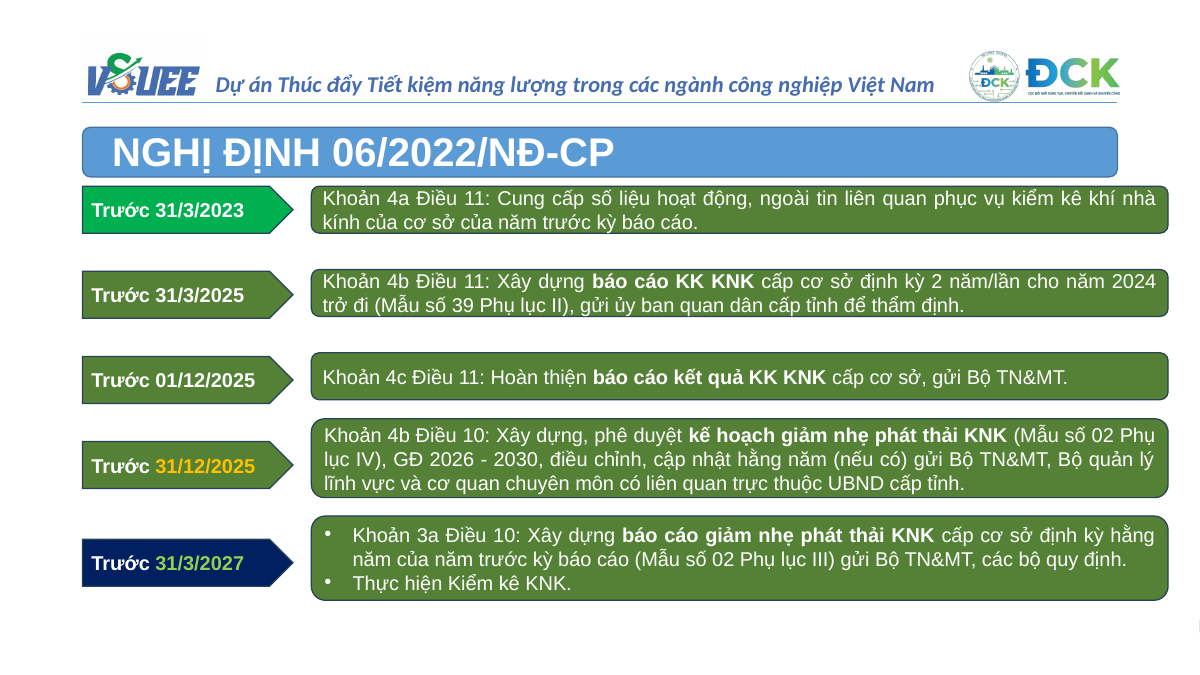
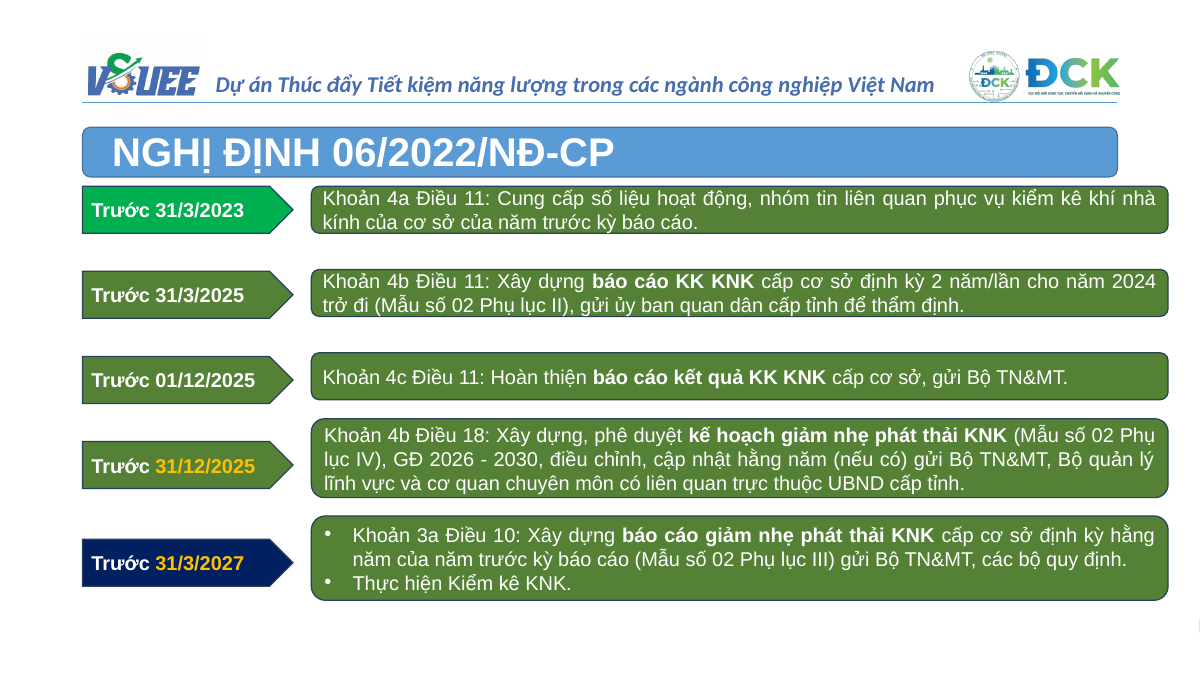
ngoài: ngoài -> nhóm
đi Mẫu số 39: 39 -> 02
4b Điều 10: 10 -> 18
31/3/2027 colour: light green -> yellow
